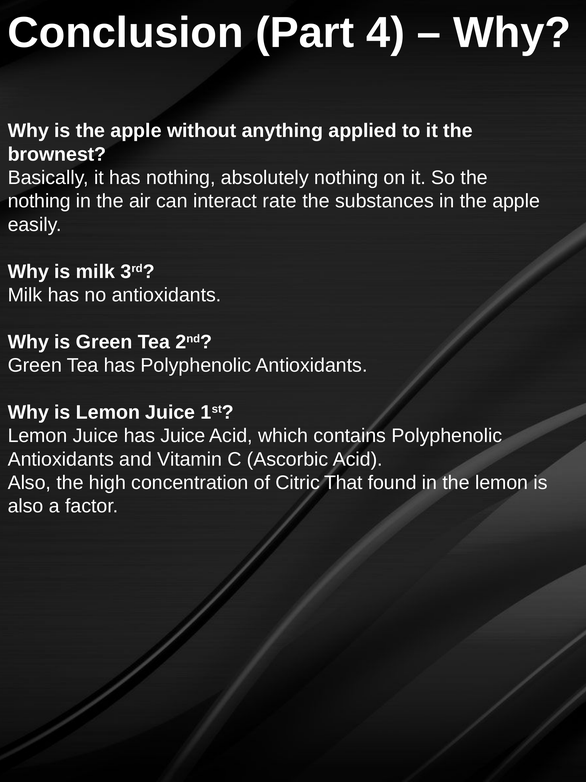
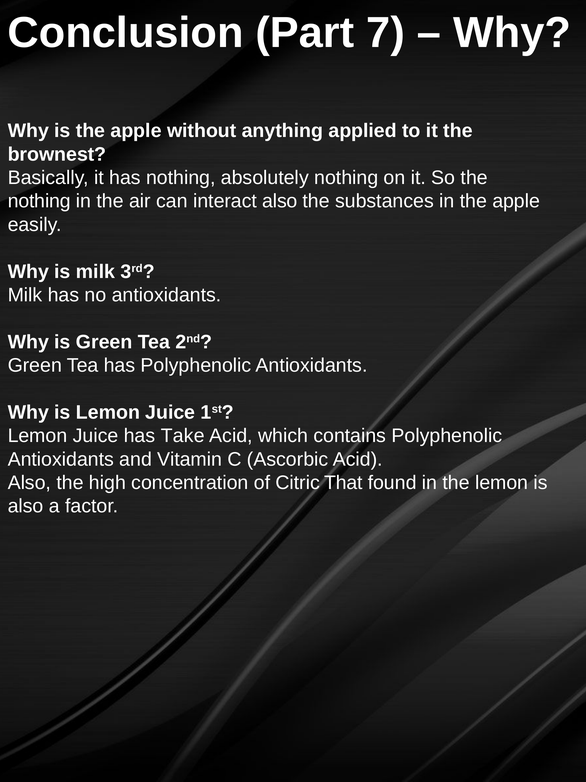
4: 4 -> 7
interact rate: rate -> also
has Juice: Juice -> Take
